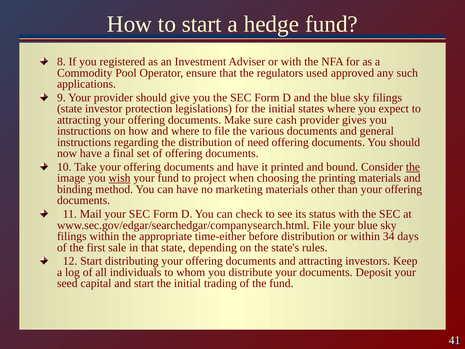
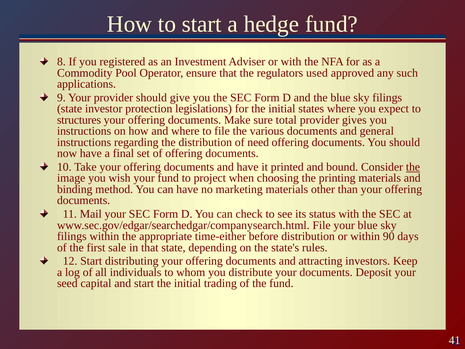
attracting at (79, 120): attracting -> structures
cash: cash -> total
wish underline: present -> none
34: 34 -> 90
